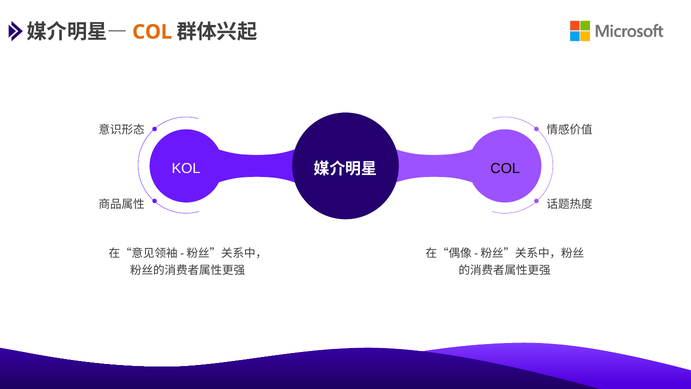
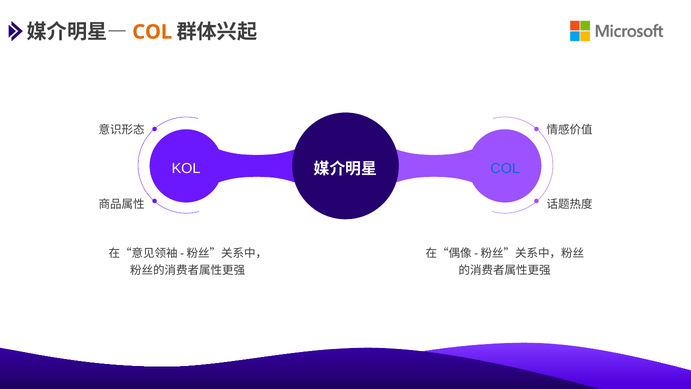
COL at (505, 168) colour: black -> blue
